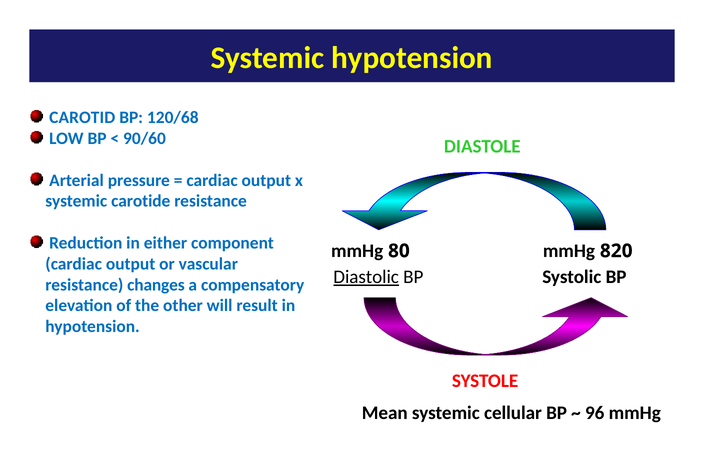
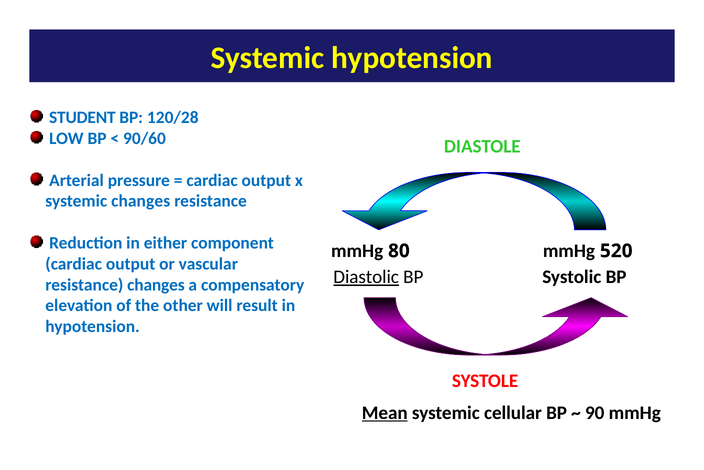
CAROTID: CAROTID -> STUDENT
120/68: 120/68 -> 120/28
systemic carotide: carotide -> changes
820: 820 -> 520
Mean underline: none -> present
96: 96 -> 90
